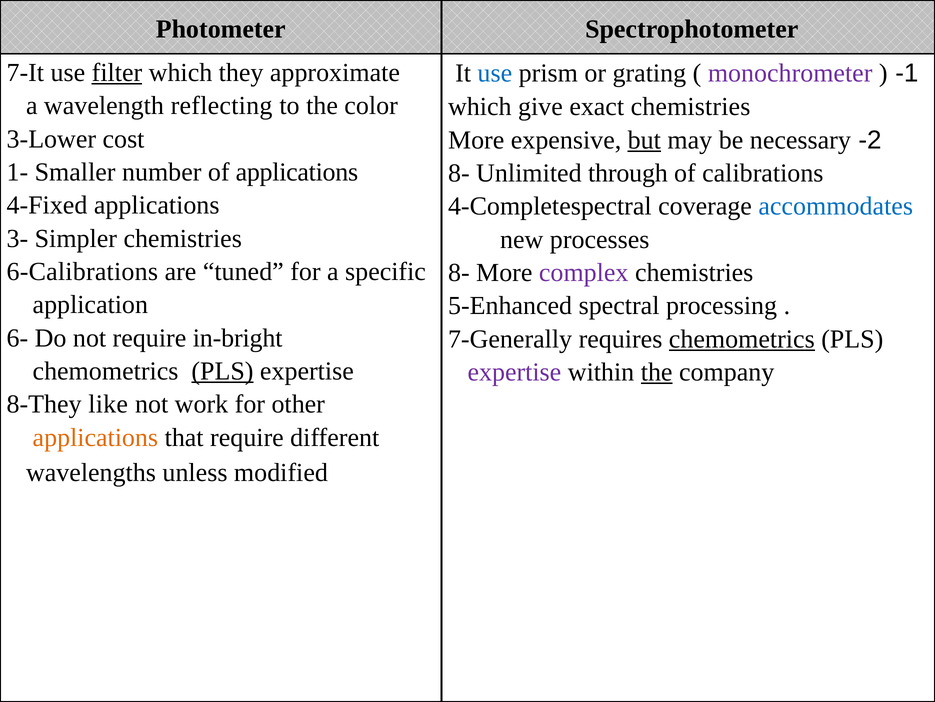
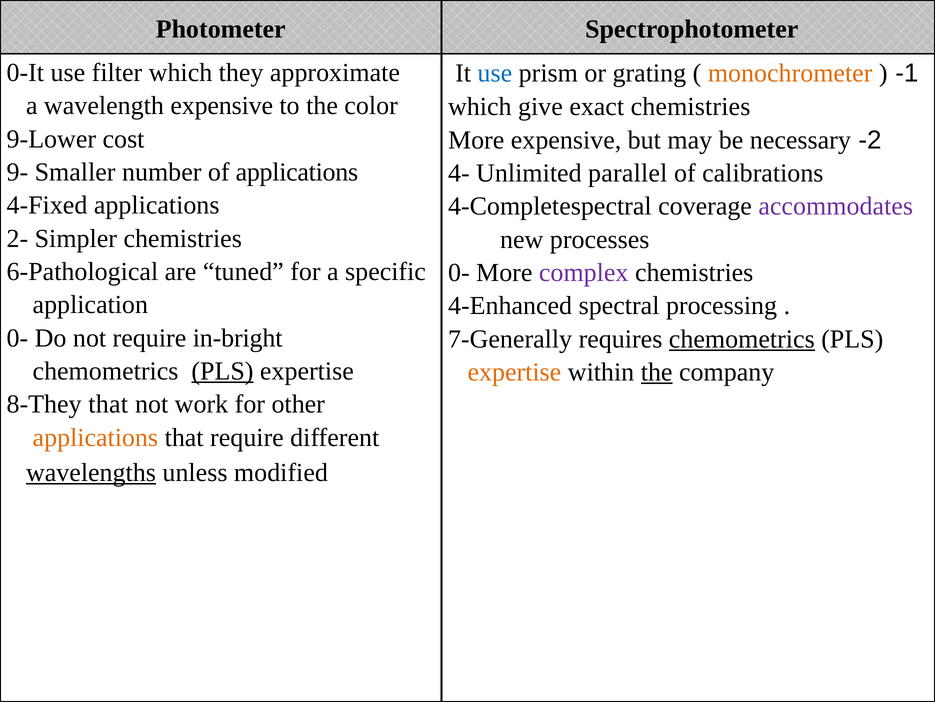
7-It: 7-It -> 0-It
filter underline: present -> none
monochrometer colour: purple -> orange
wavelength reflecting: reflecting -> expensive
3-Lower: 3-Lower -> 9-Lower
but underline: present -> none
1-: 1- -> 9-
8- at (459, 173): 8- -> 4-
through: through -> parallel
accommodates colour: blue -> purple
3-: 3- -> 2-
6-Calibrations: 6-Calibrations -> 6-Pathological
8- at (459, 272): 8- -> 0-
5-Enhanced: 5-Enhanced -> 4-Enhanced
6- at (17, 338): 6- -> 0-
expertise at (514, 372) colour: purple -> orange
8-They like: like -> that
wavelengths underline: none -> present
